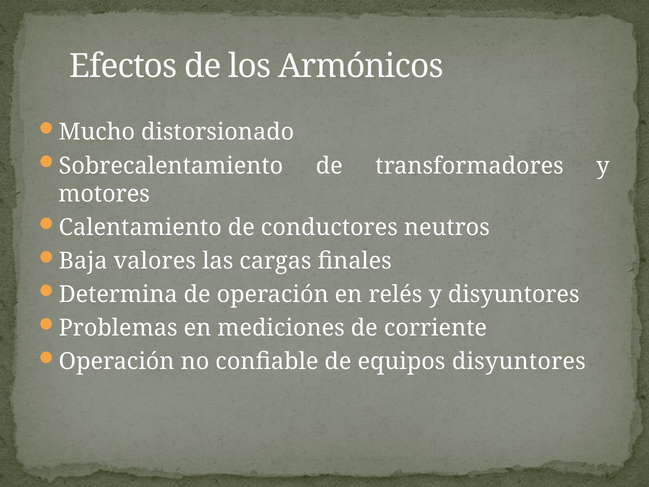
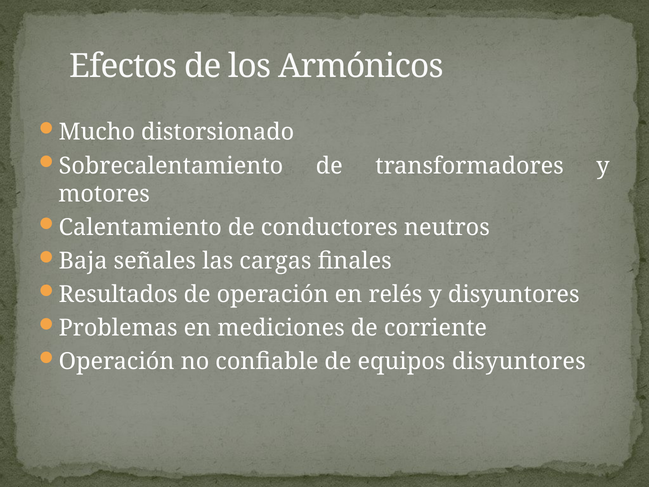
valores: valores -> señales
Determina: Determina -> Resultados
